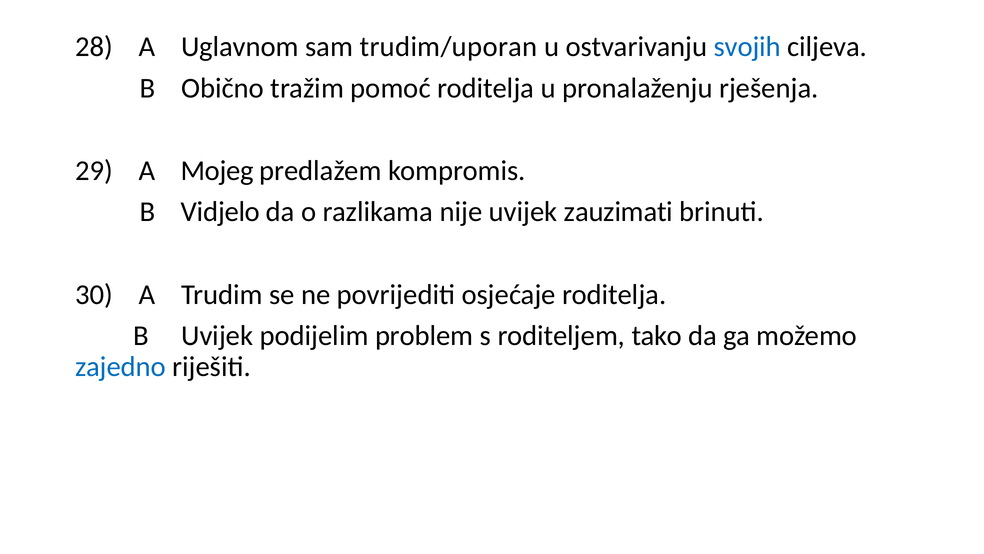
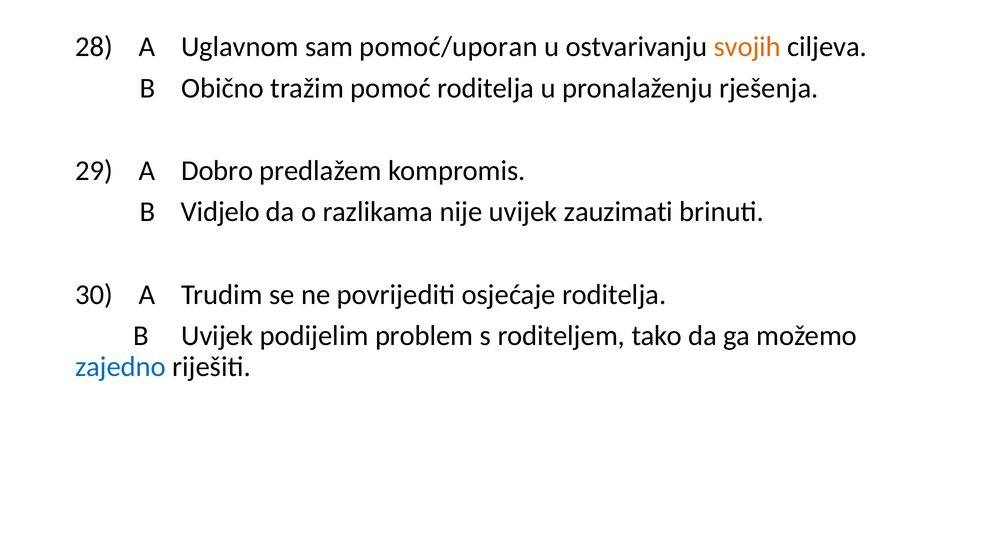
trudim/uporan: trudim/uporan -> pomoć/uporan
svojih colour: blue -> orange
Mojeg: Mojeg -> Dobro
